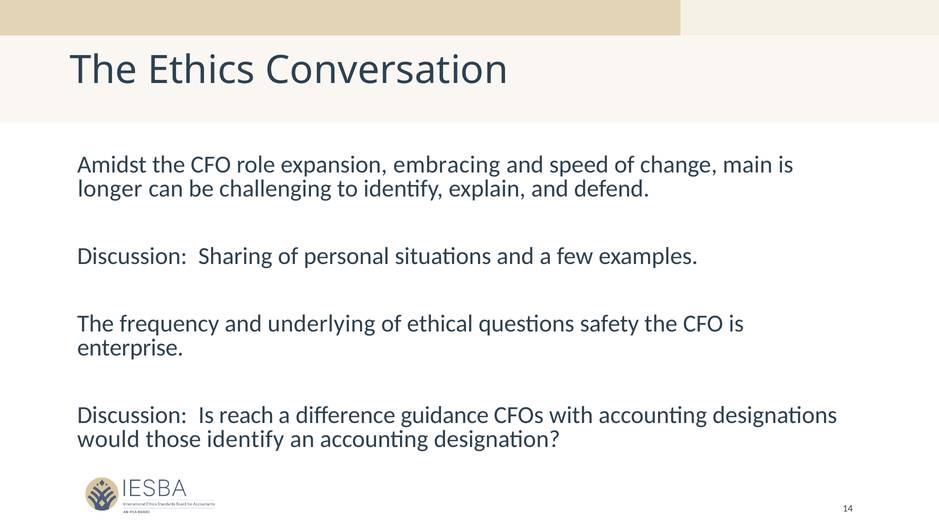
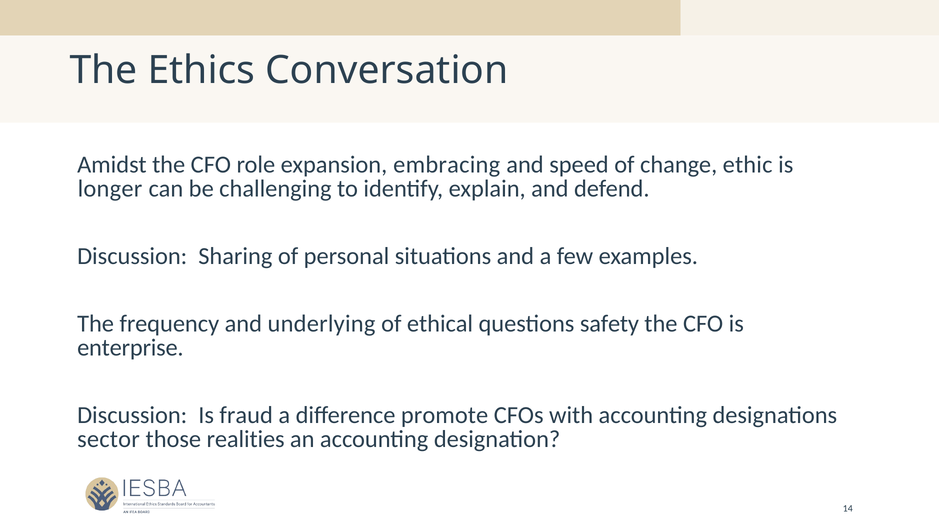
main: main -> ethic
reach: reach -> fraud
guidance: guidance -> promote
would: would -> sector
those identify: identify -> realities
